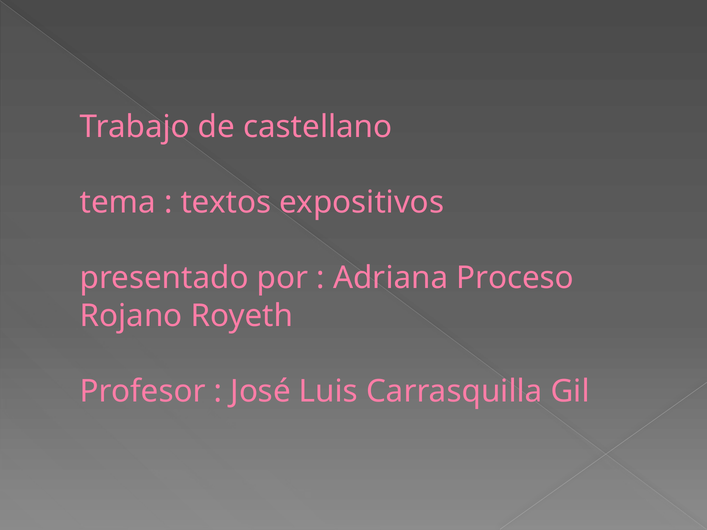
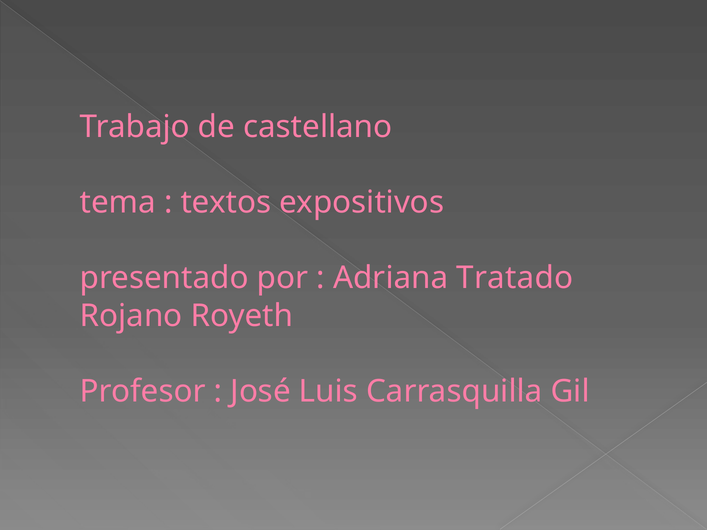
Proceso: Proceso -> Tratado
